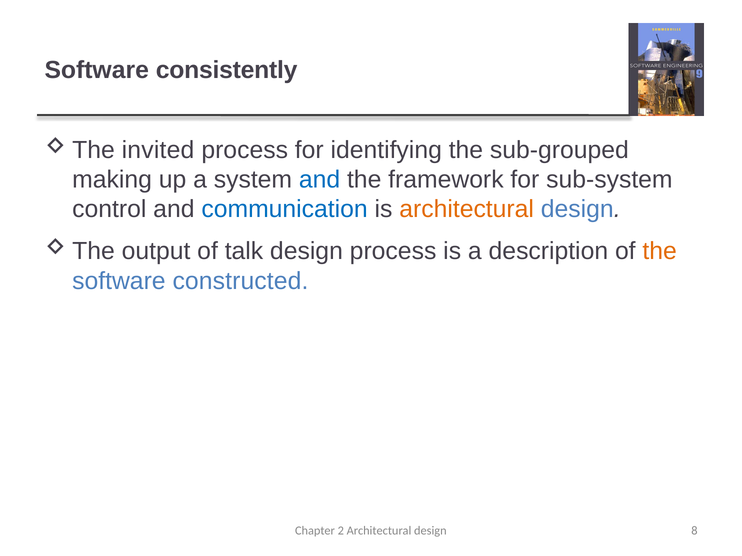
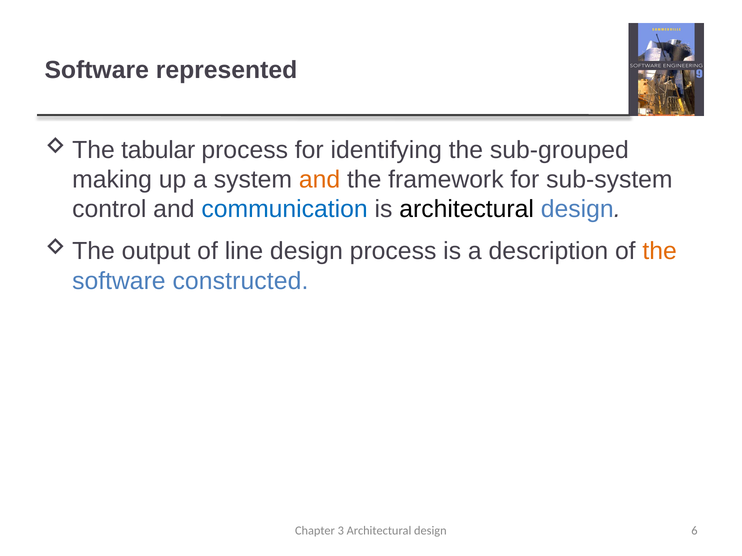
consistently: consistently -> represented
invited: invited -> tabular
and at (320, 180) colour: blue -> orange
architectural at (467, 209) colour: orange -> black
talk: talk -> line
2: 2 -> 3
8: 8 -> 6
